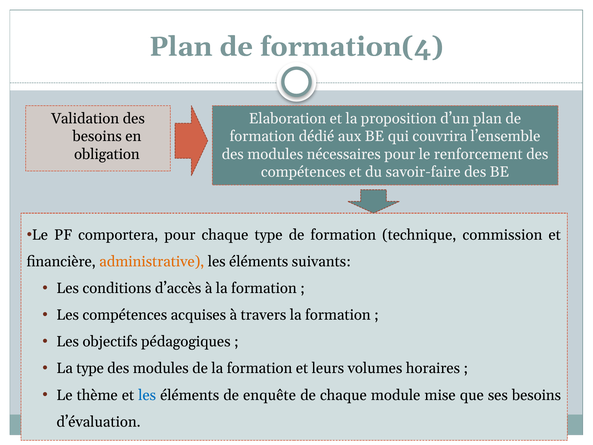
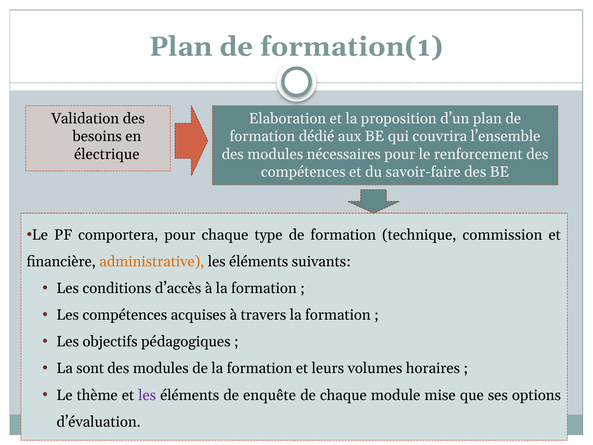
formation(4: formation(4 -> formation(1
obligation: obligation -> électrique
La type: type -> sont
les at (147, 395) colour: blue -> purple
ses besoins: besoins -> options
